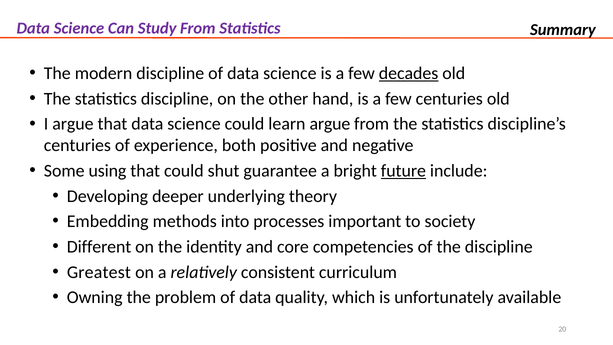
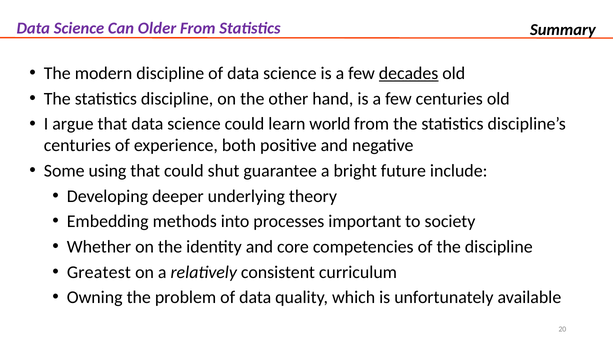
Study: Study -> Older
learn argue: argue -> world
future underline: present -> none
Different: Different -> Whether
